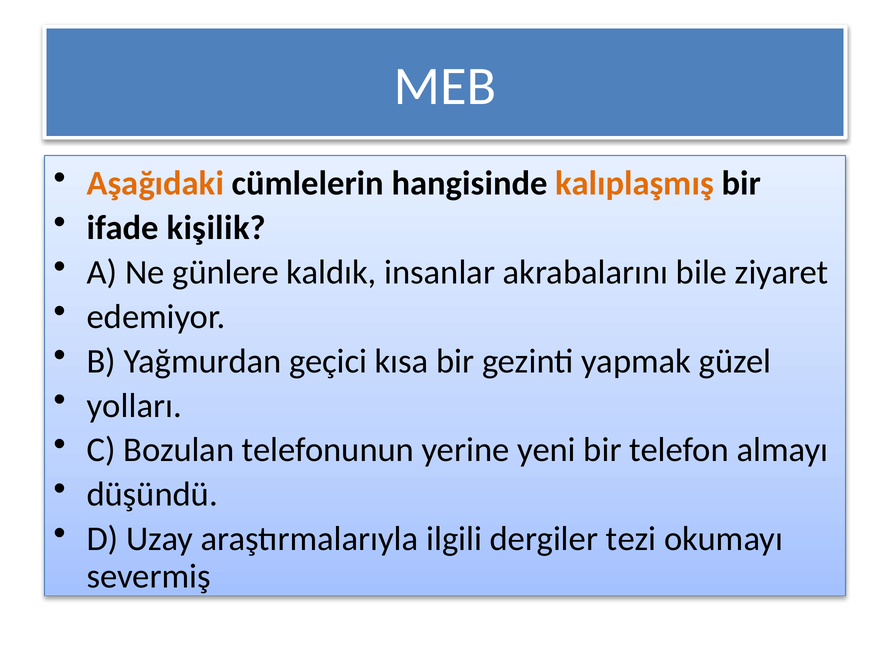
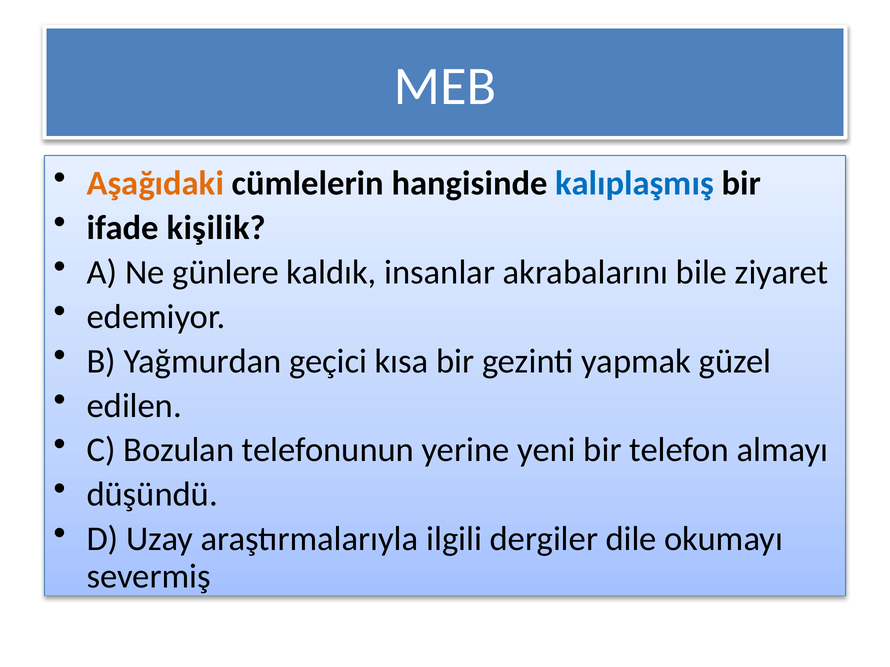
kalıplaşmış colour: orange -> blue
yolları: yolları -> edilen
tezi: tezi -> dile
